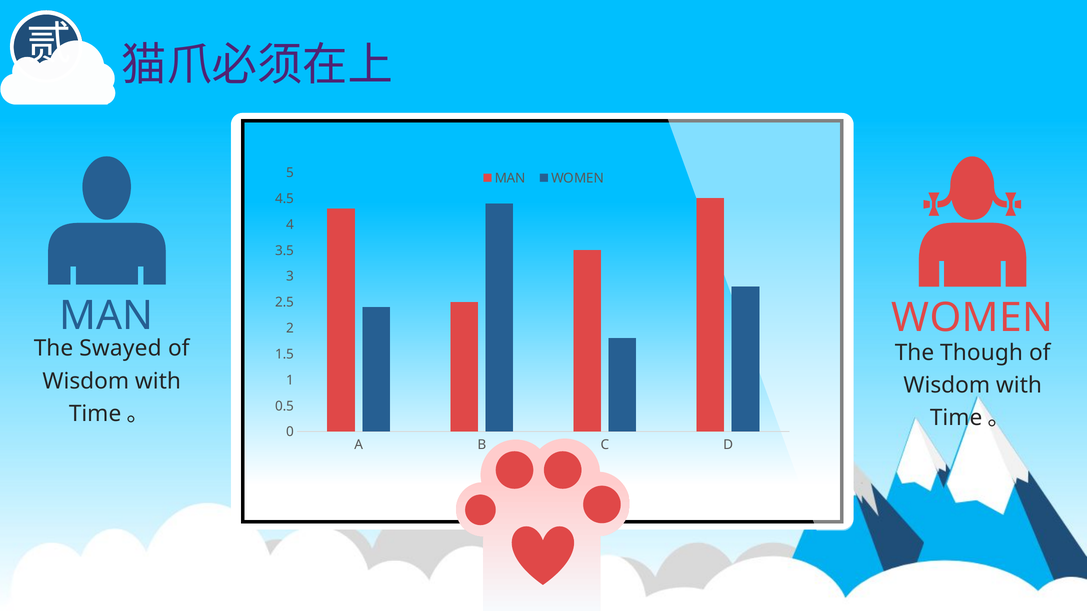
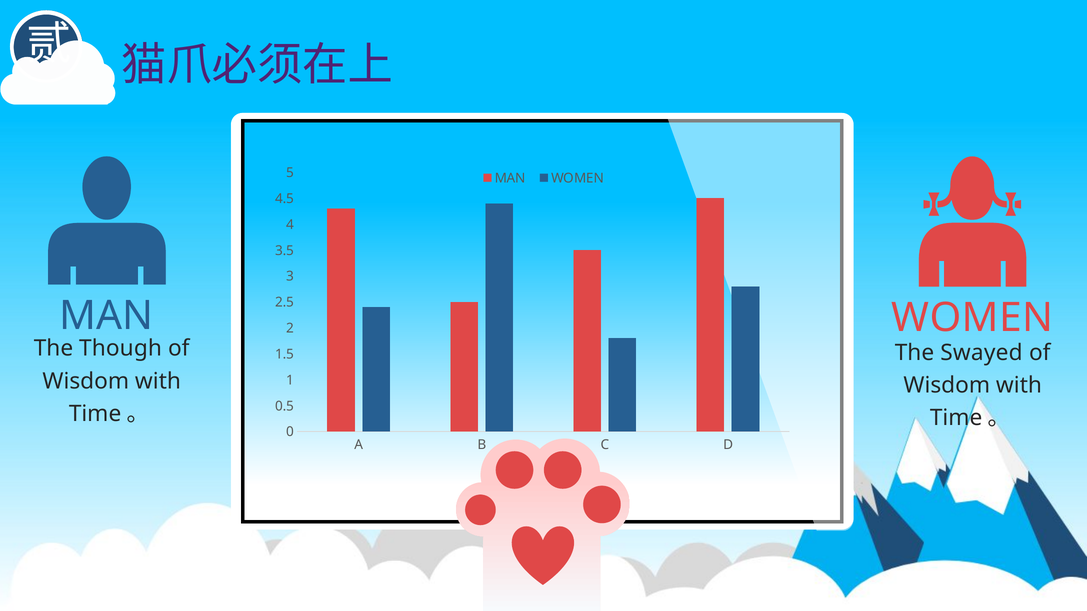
Swayed: Swayed -> Though
Though: Though -> Swayed
